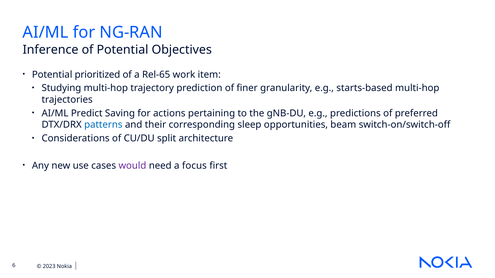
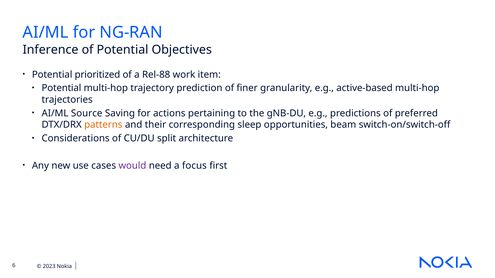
Rel-65: Rel-65 -> Rel-88
Studying at (61, 88): Studying -> Potential
starts-based: starts-based -> active-based
Predict: Predict -> Source
patterns colour: blue -> orange
